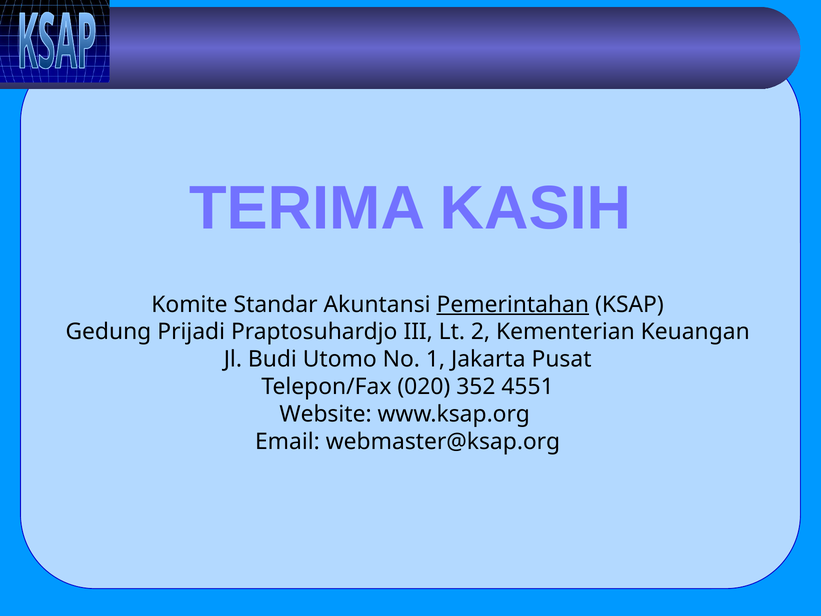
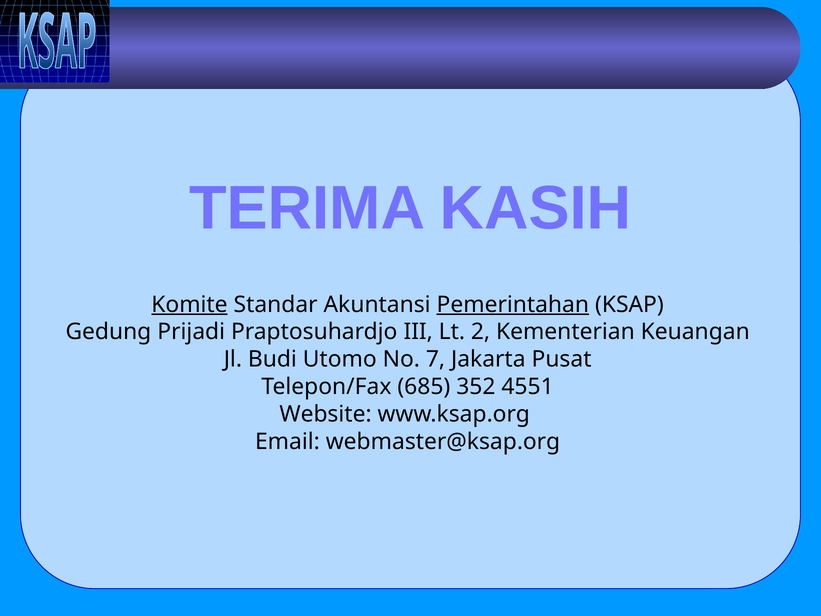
Komite underline: none -> present
1: 1 -> 7
020: 020 -> 685
